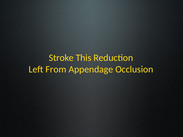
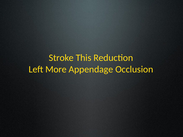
From: From -> More
